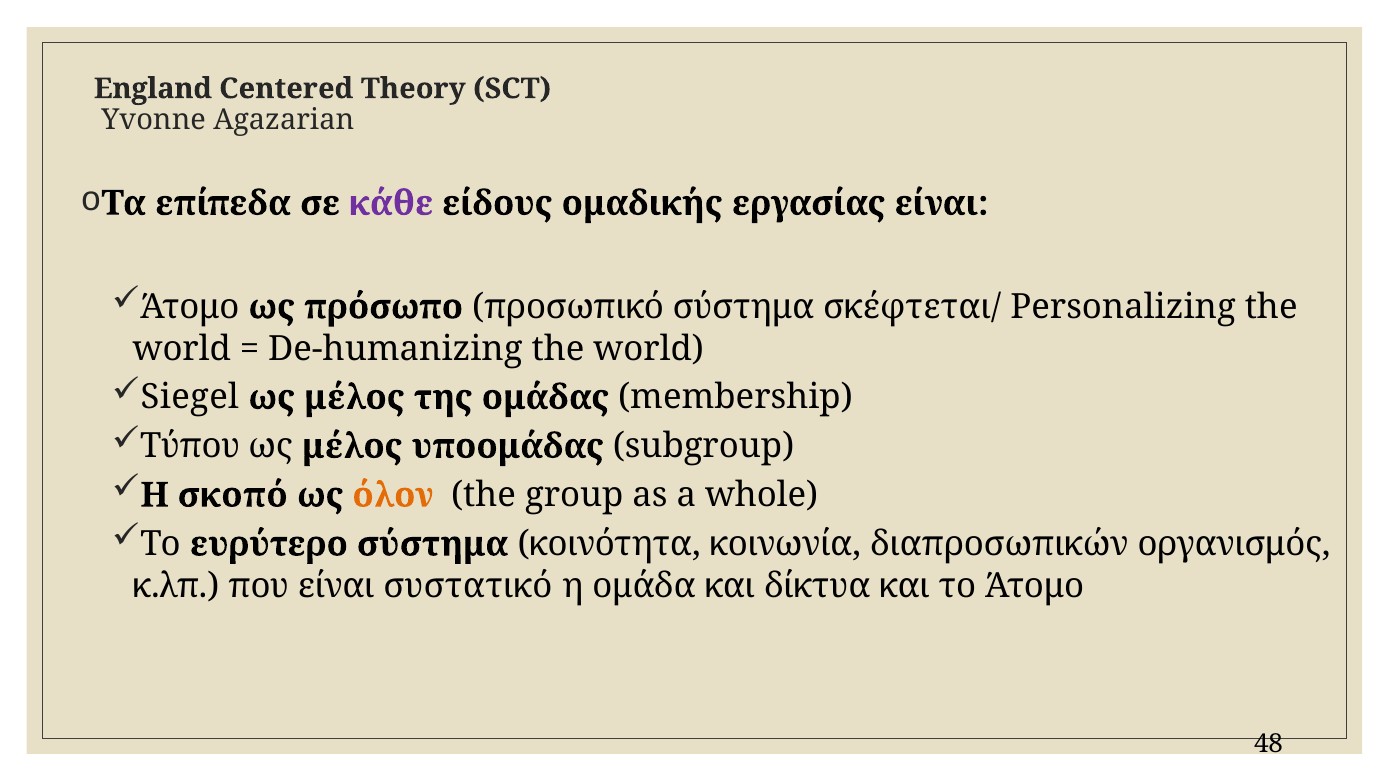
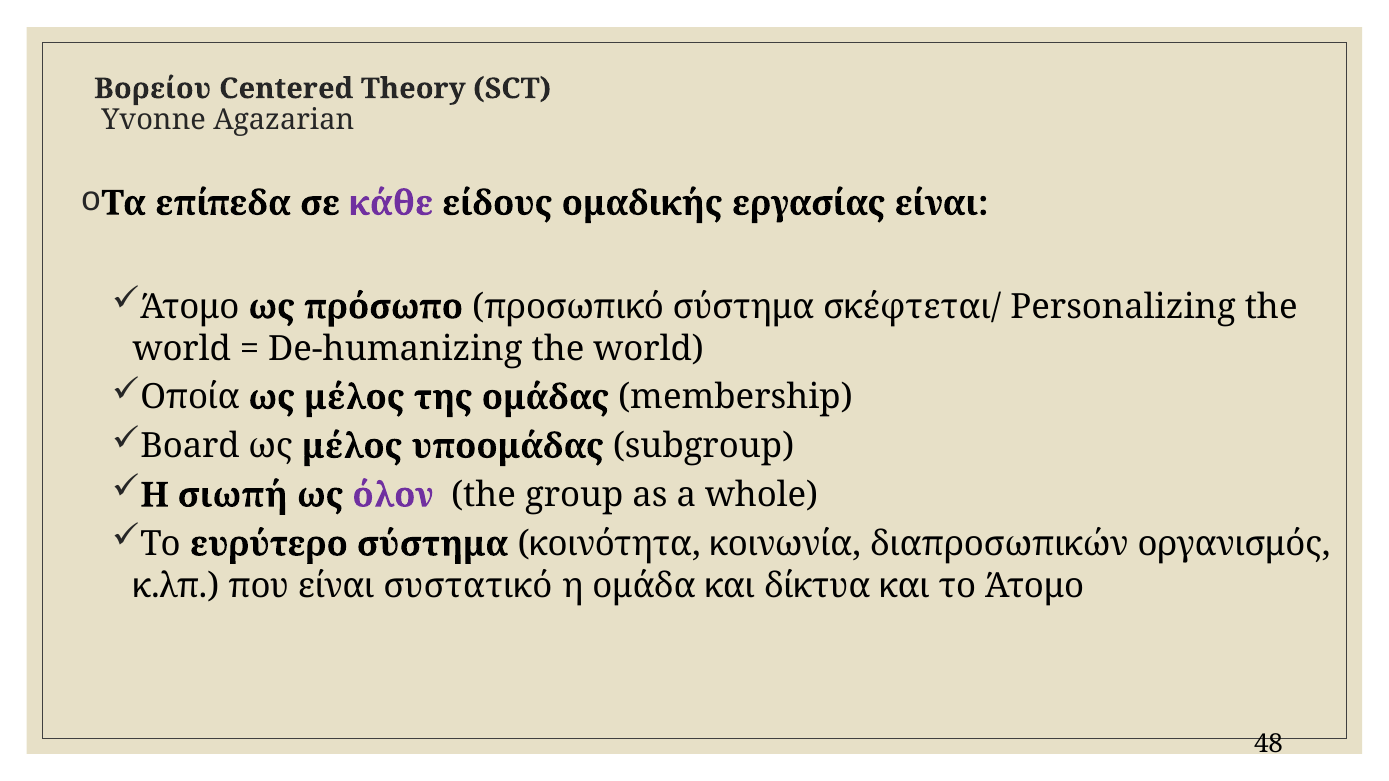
England: England -> Βορείου
Siegel: Siegel -> Οποία
Τύπου: Τύπου -> Board
σκοπό: σκοπό -> σιωπή
όλον colour: orange -> purple
